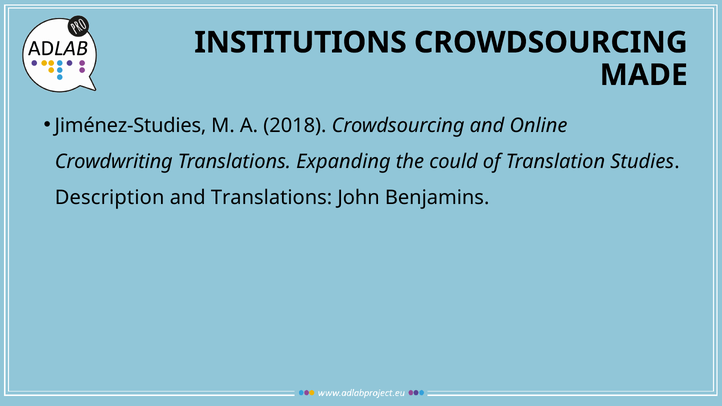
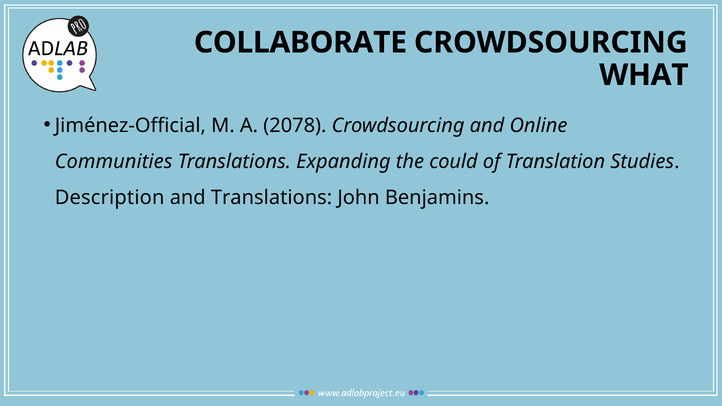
INSTITUTIONS: INSTITUTIONS -> COLLABORATE
MADE: MADE -> WHAT
Jiménez-Studies: Jiménez-Studies -> Jiménez-Official
2018: 2018 -> 2078
Crowdwriting: Crowdwriting -> Communities
